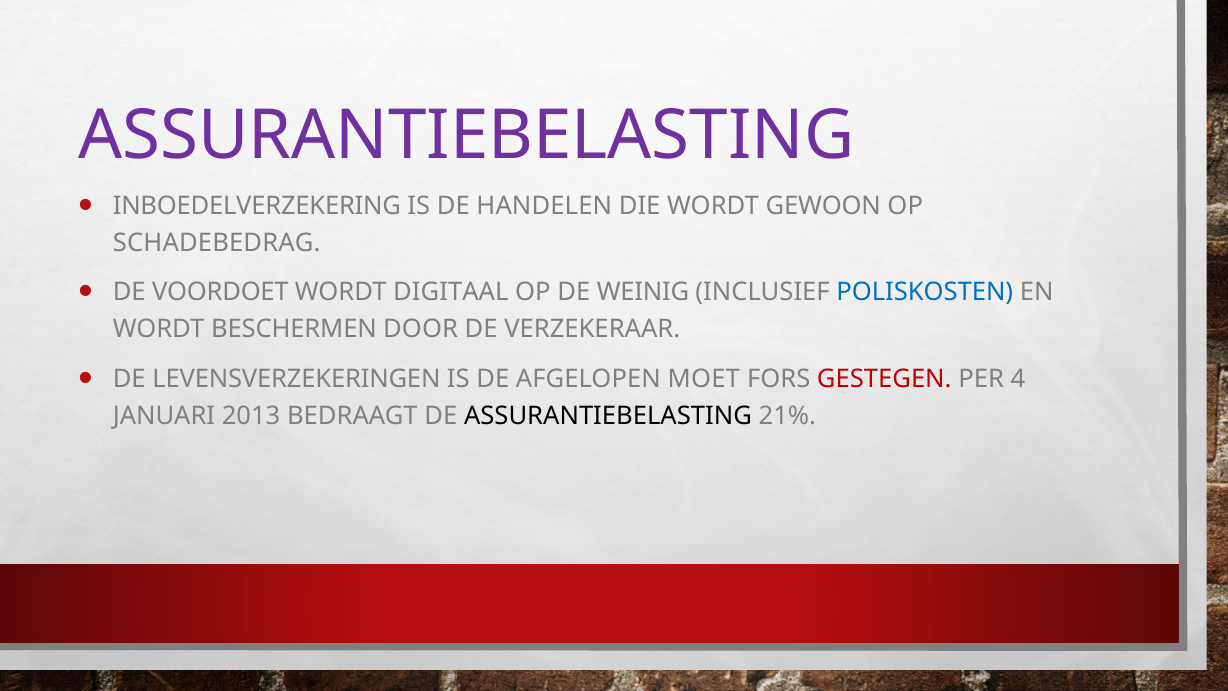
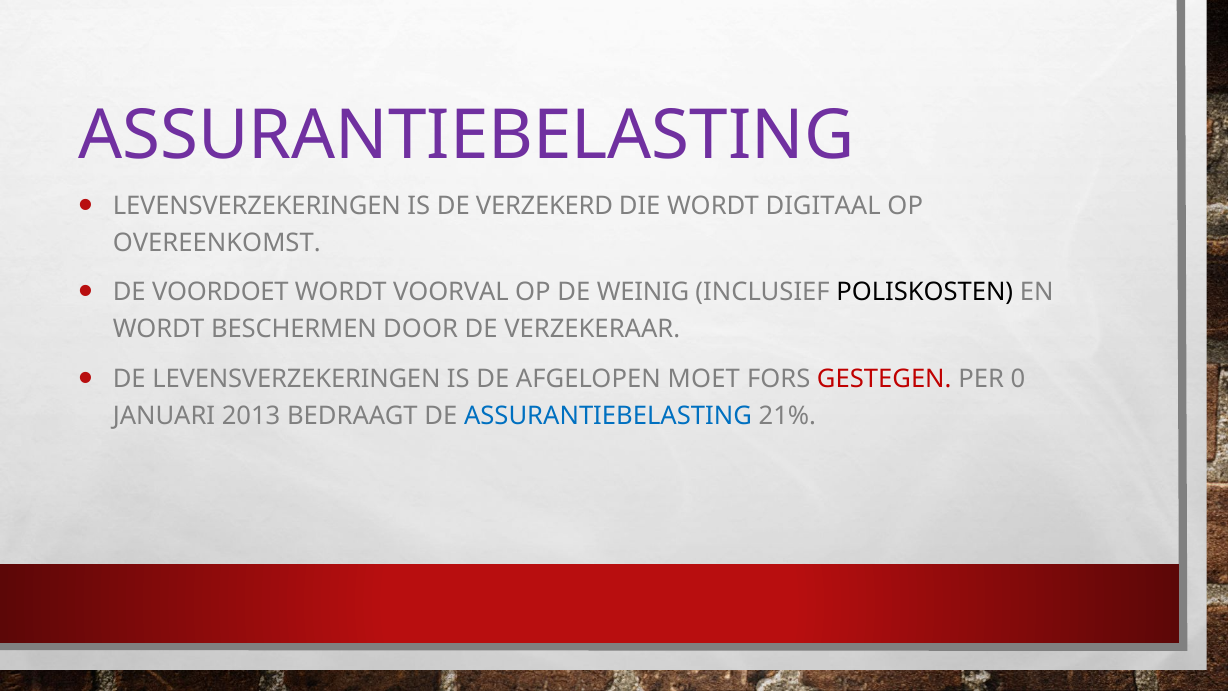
INBOEDELVERZEKERING at (257, 206): INBOEDELVERZEKERING -> LEVENSVERZEKERINGEN
HANDELEN: HANDELEN -> VERZEKERD
GEWOON: GEWOON -> DIGITAAL
SCHADEBEDRAG: SCHADEBEDRAG -> OVEREENKOMST
DIGITAAL: DIGITAAL -> VOORVAL
POLISKOSTEN colour: blue -> black
4: 4 -> 0
ASSURANTIEBELASTING at (608, 415) colour: black -> blue
